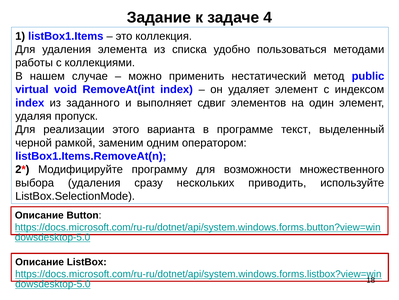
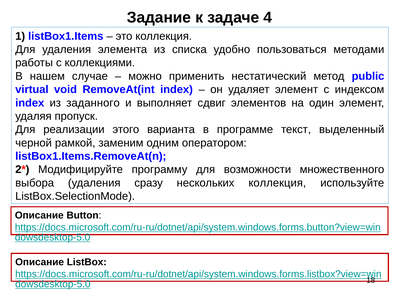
нескольких приводить: приводить -> коллекция
